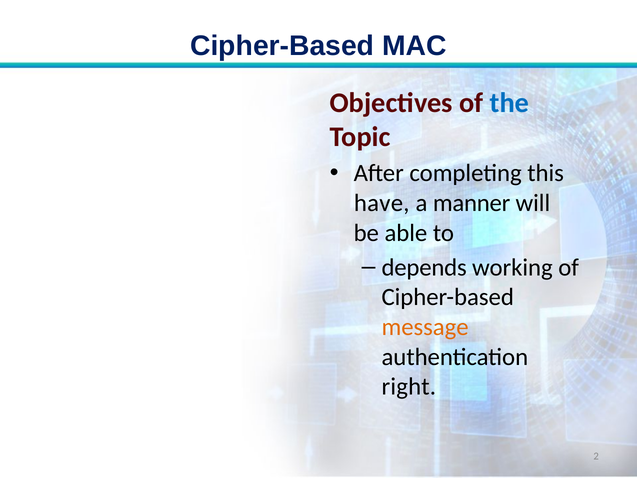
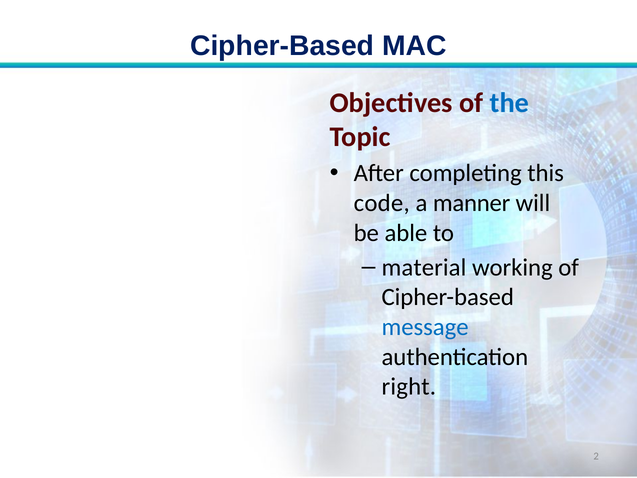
have: have -> code
depends: depends -> material
message colour: orange -> blue
